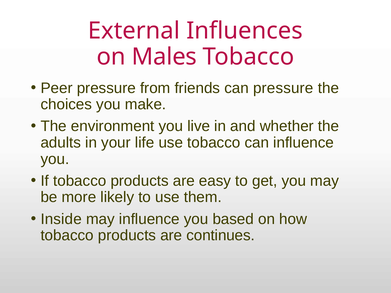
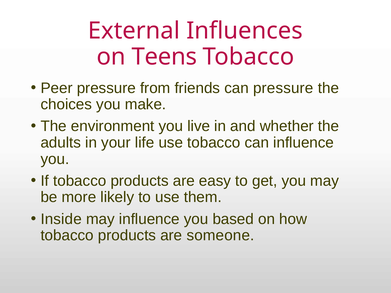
Males: Males -> Teens
continues: continues -> someone
